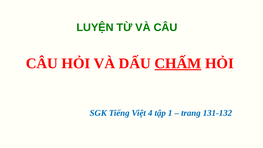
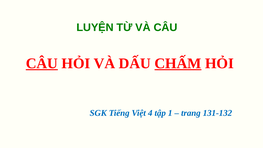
CÂU at (42, 63) underline: none -> present
